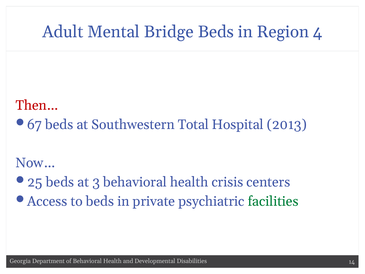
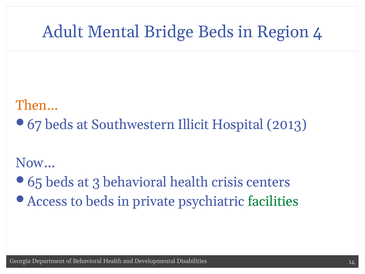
Then… colour: red -> orange
Total: Total -> Illicit
25: 25 -> 65
